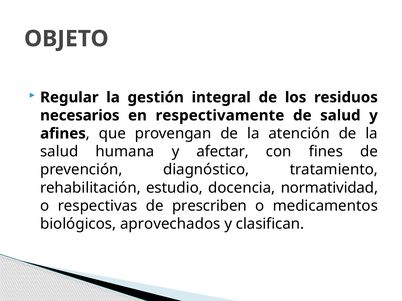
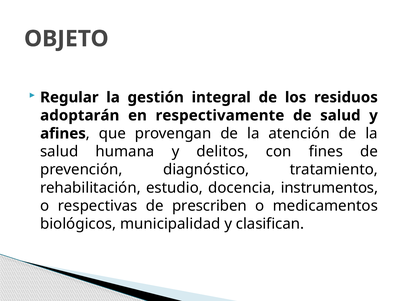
necesarios: necesarios -> adoptarán
afectar: afectar -> delitos
normatividad: normatividad -> instrumentos
aprovechados: aprovechados -> municipalidad
